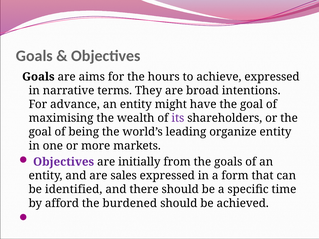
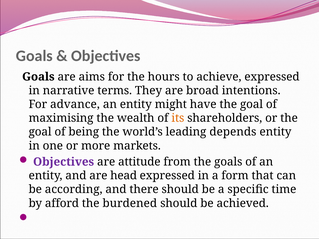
its colour: purple -> orange
organize: organize -> depends
initially: initially -> attitude
sales: sales -> head
identified: identified -> according
